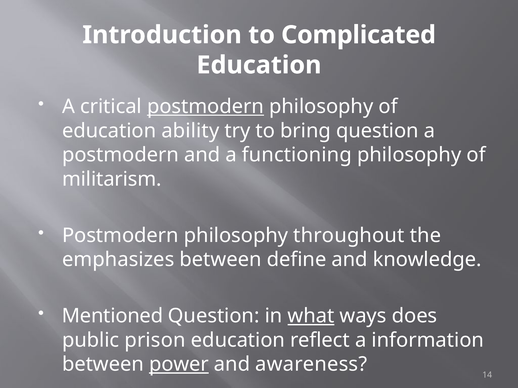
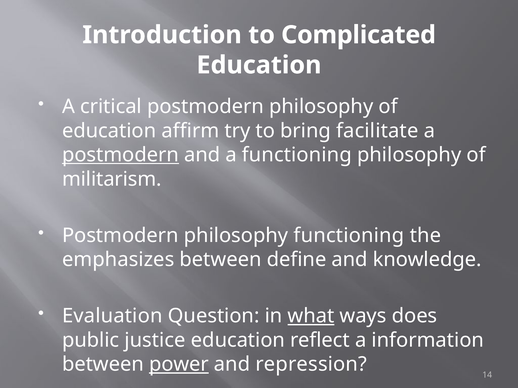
postmodern at (205, 107) underline: present -> none
ability: ability -> affirm
bring question: question -> facilitate
postmodern at (120, 155) underline: none -> present
philosophy throughout: throughout -> functioning
Mentioned: Mentioned -> Evaluation
prison: prison -> justice
awareness: awareness -> repression
